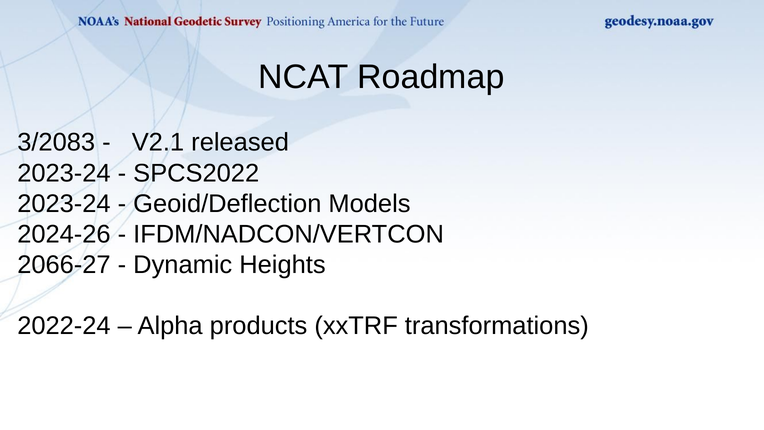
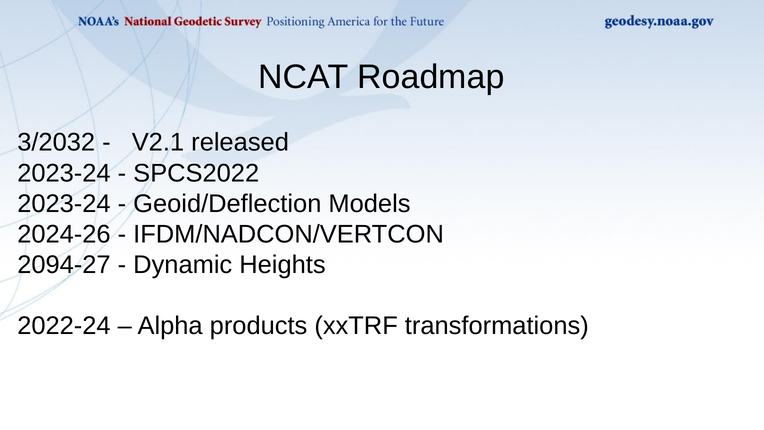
3/2083: 3/2083 -> 3/2032
2066-27: 2066-27 -> 2094-27
